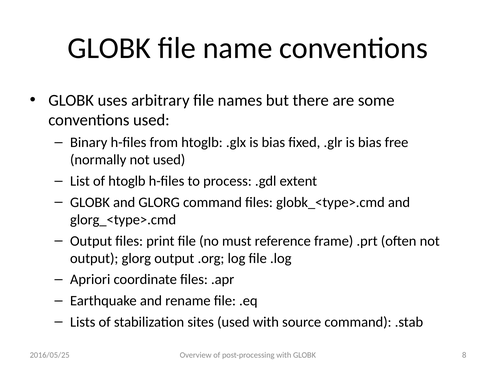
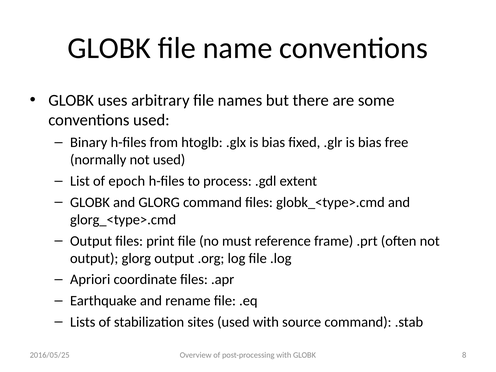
of htoglb: htoglb -> epoch
